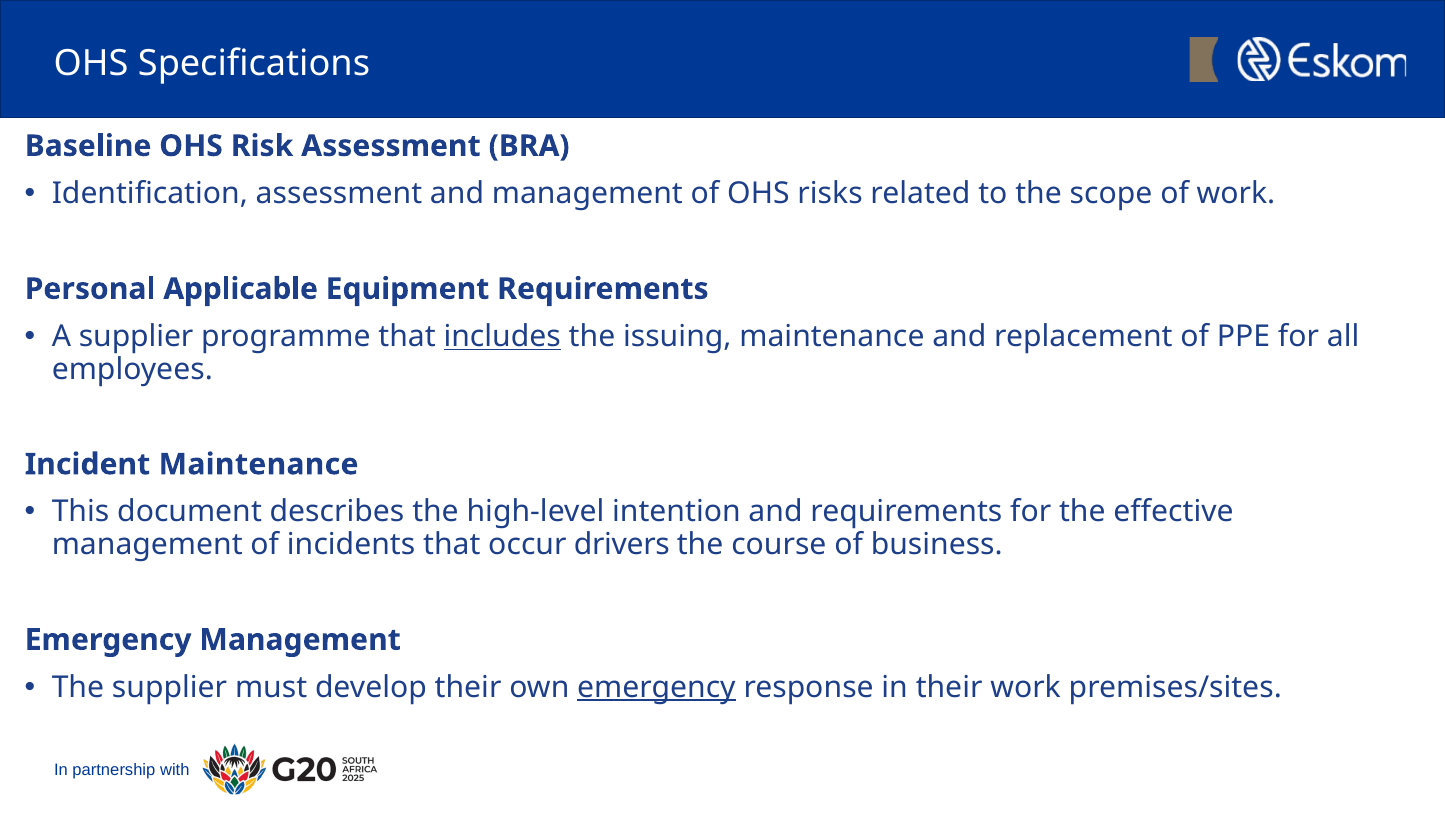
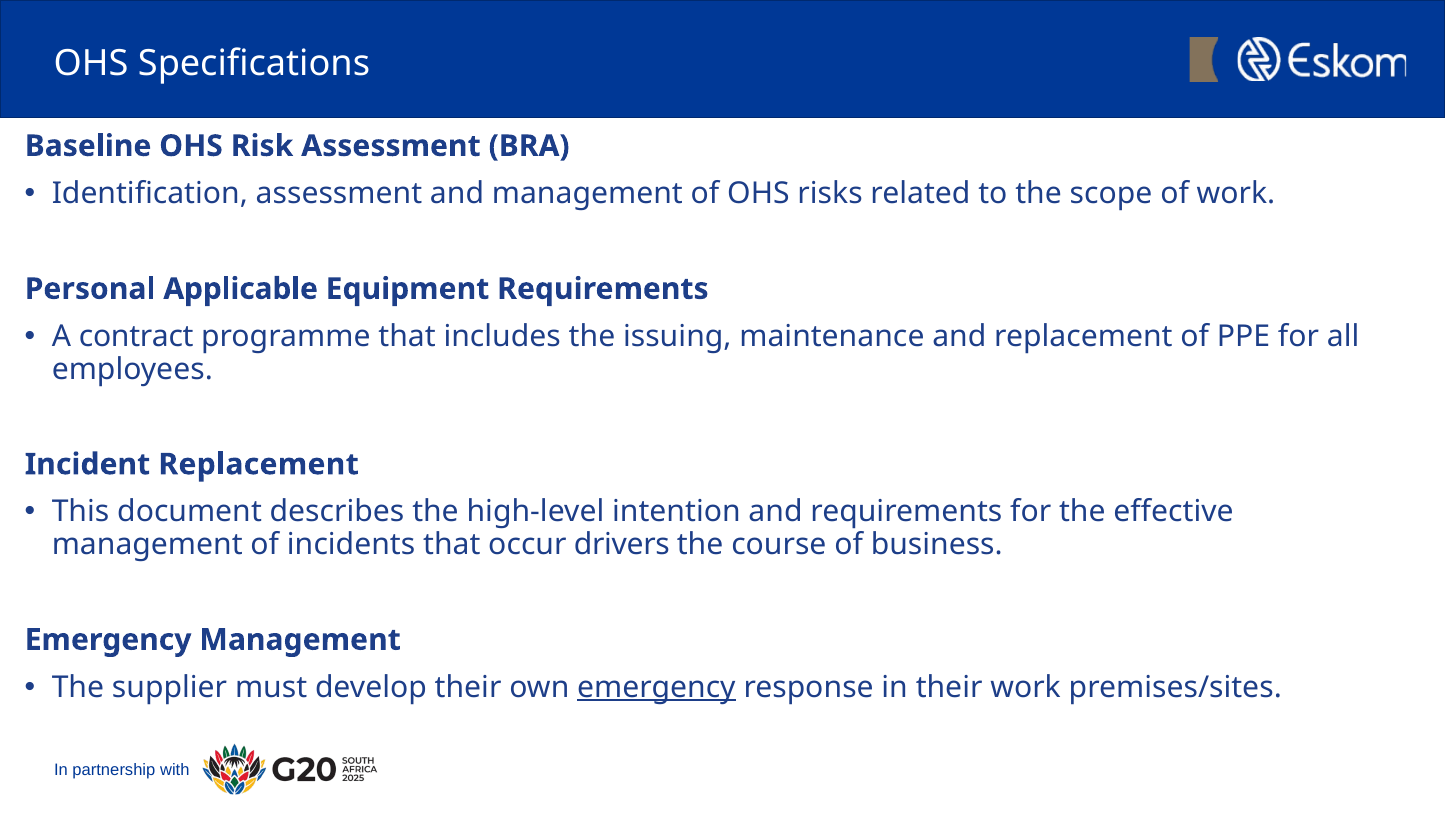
A supplier: supplier -> contract
includes underline: present -> none
Incident Maintenance: Maintenance -> Replacement
